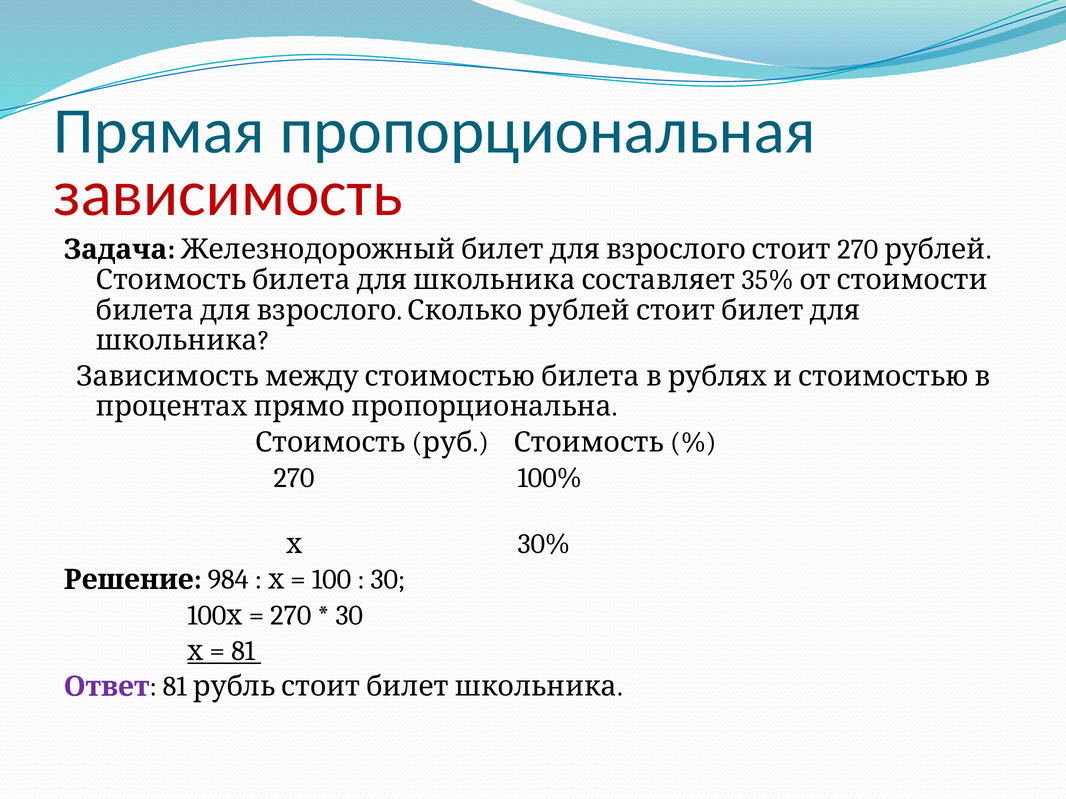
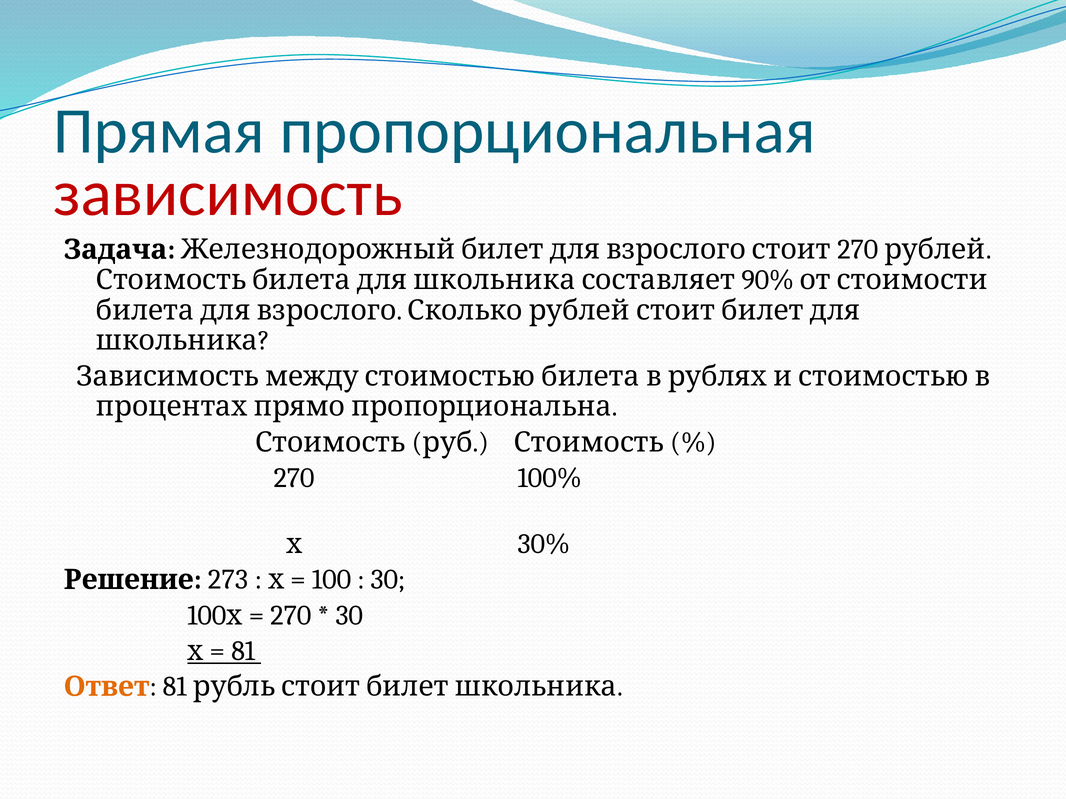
35%: 35% -> 90%
984: 984 -> 273
Ответ colour: purple -> orange
